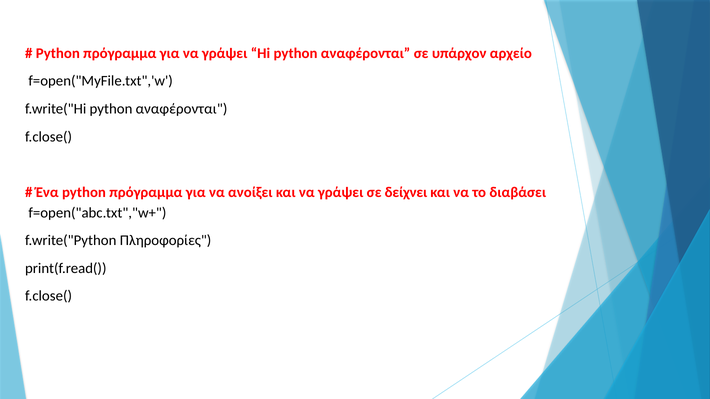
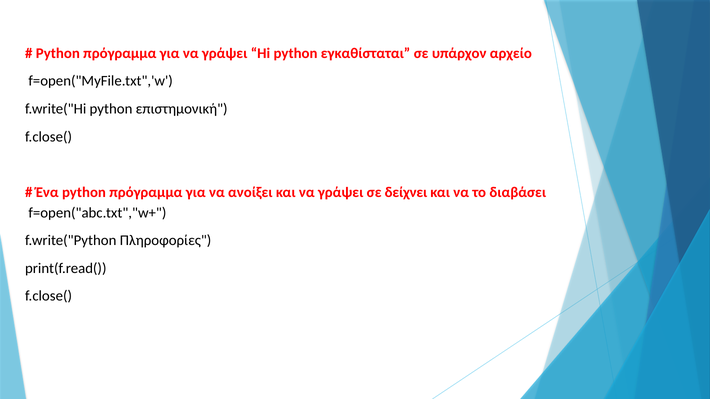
Hi python αναφέρονται: αναφέρονται -> εγκαθίσταται
f.write("Hi python αναφέρονται: αναφέρονται -> επιστημονική
